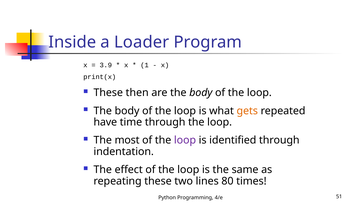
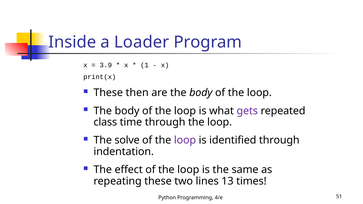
gets colour: orange -> purple
have: have -> class
most: most -> solve
80: 80 -> 13
